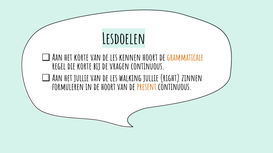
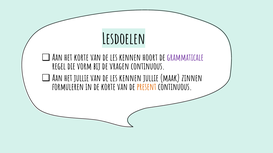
grammaticale colour: orange -> purple
die korte: korte -> vorm
walking at (130, 78): walking -> kennen
right: right -> maak
de hoort: hoort -> korte
